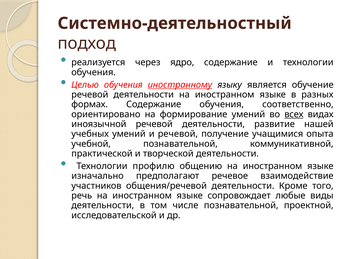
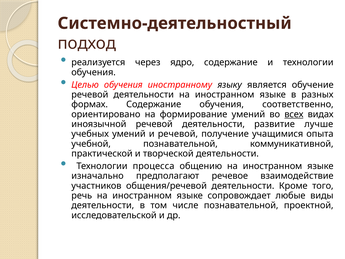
иностранному underline: present -> none
нашей: нашей -> лучше
профилю: профилю -> процесса
